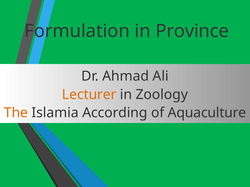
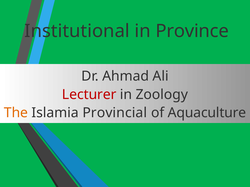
Formulation: Formulation -> Institutional
Lecturer colour: orange -> red
According: According -> Provincial
